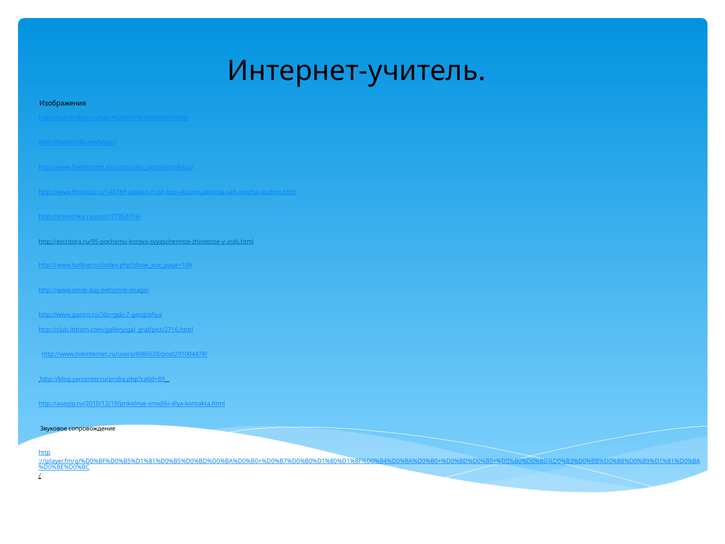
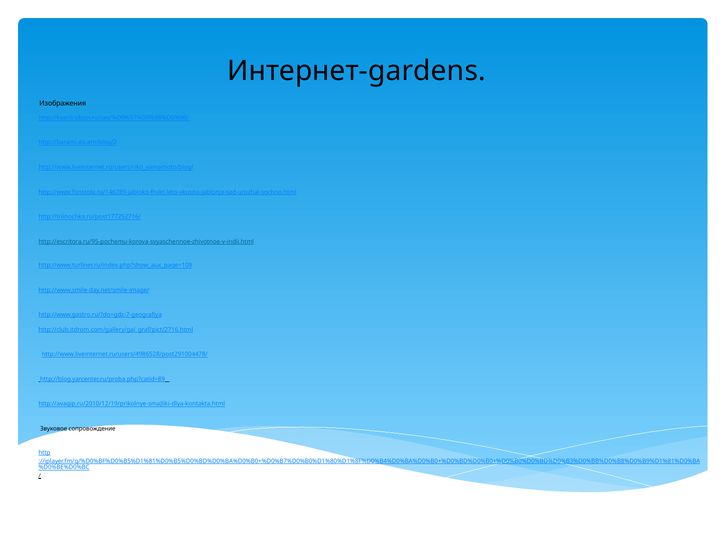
Интернет-учитель: Интернет-учитель -> Интернет-gardens
